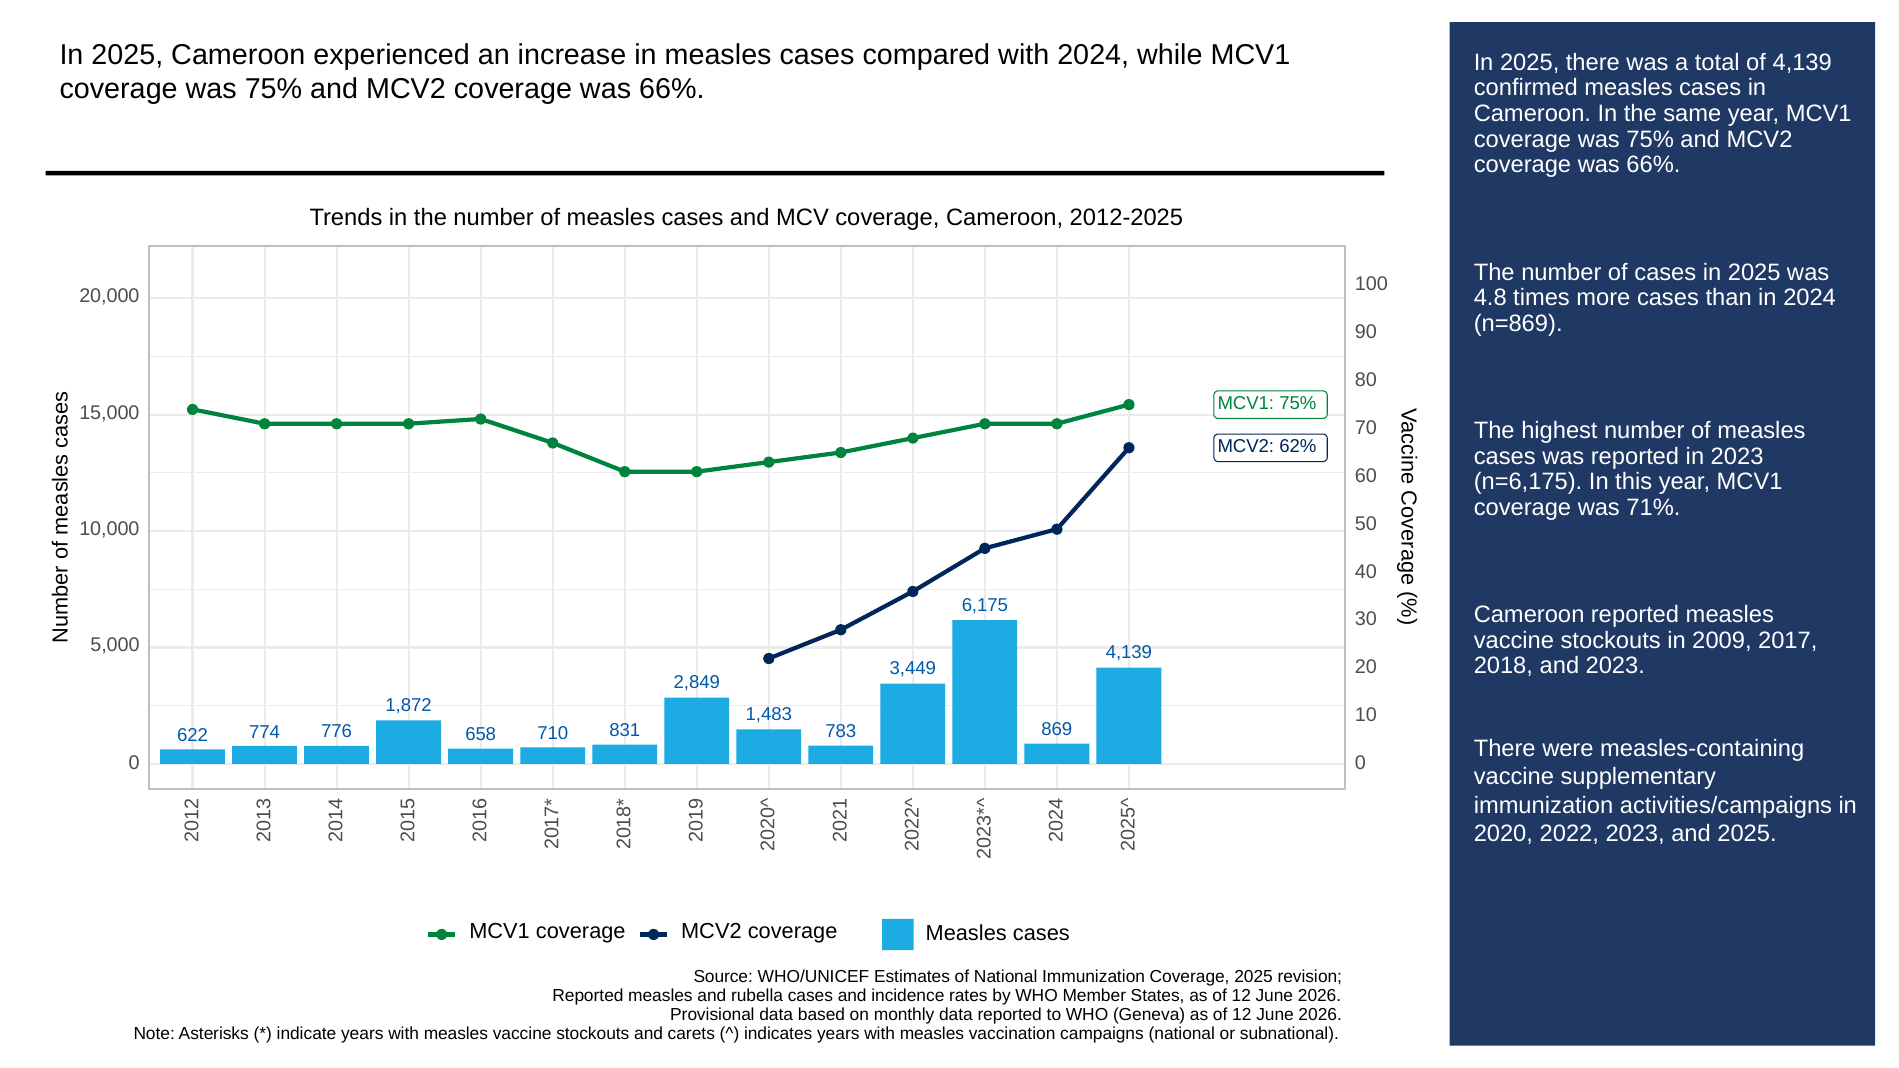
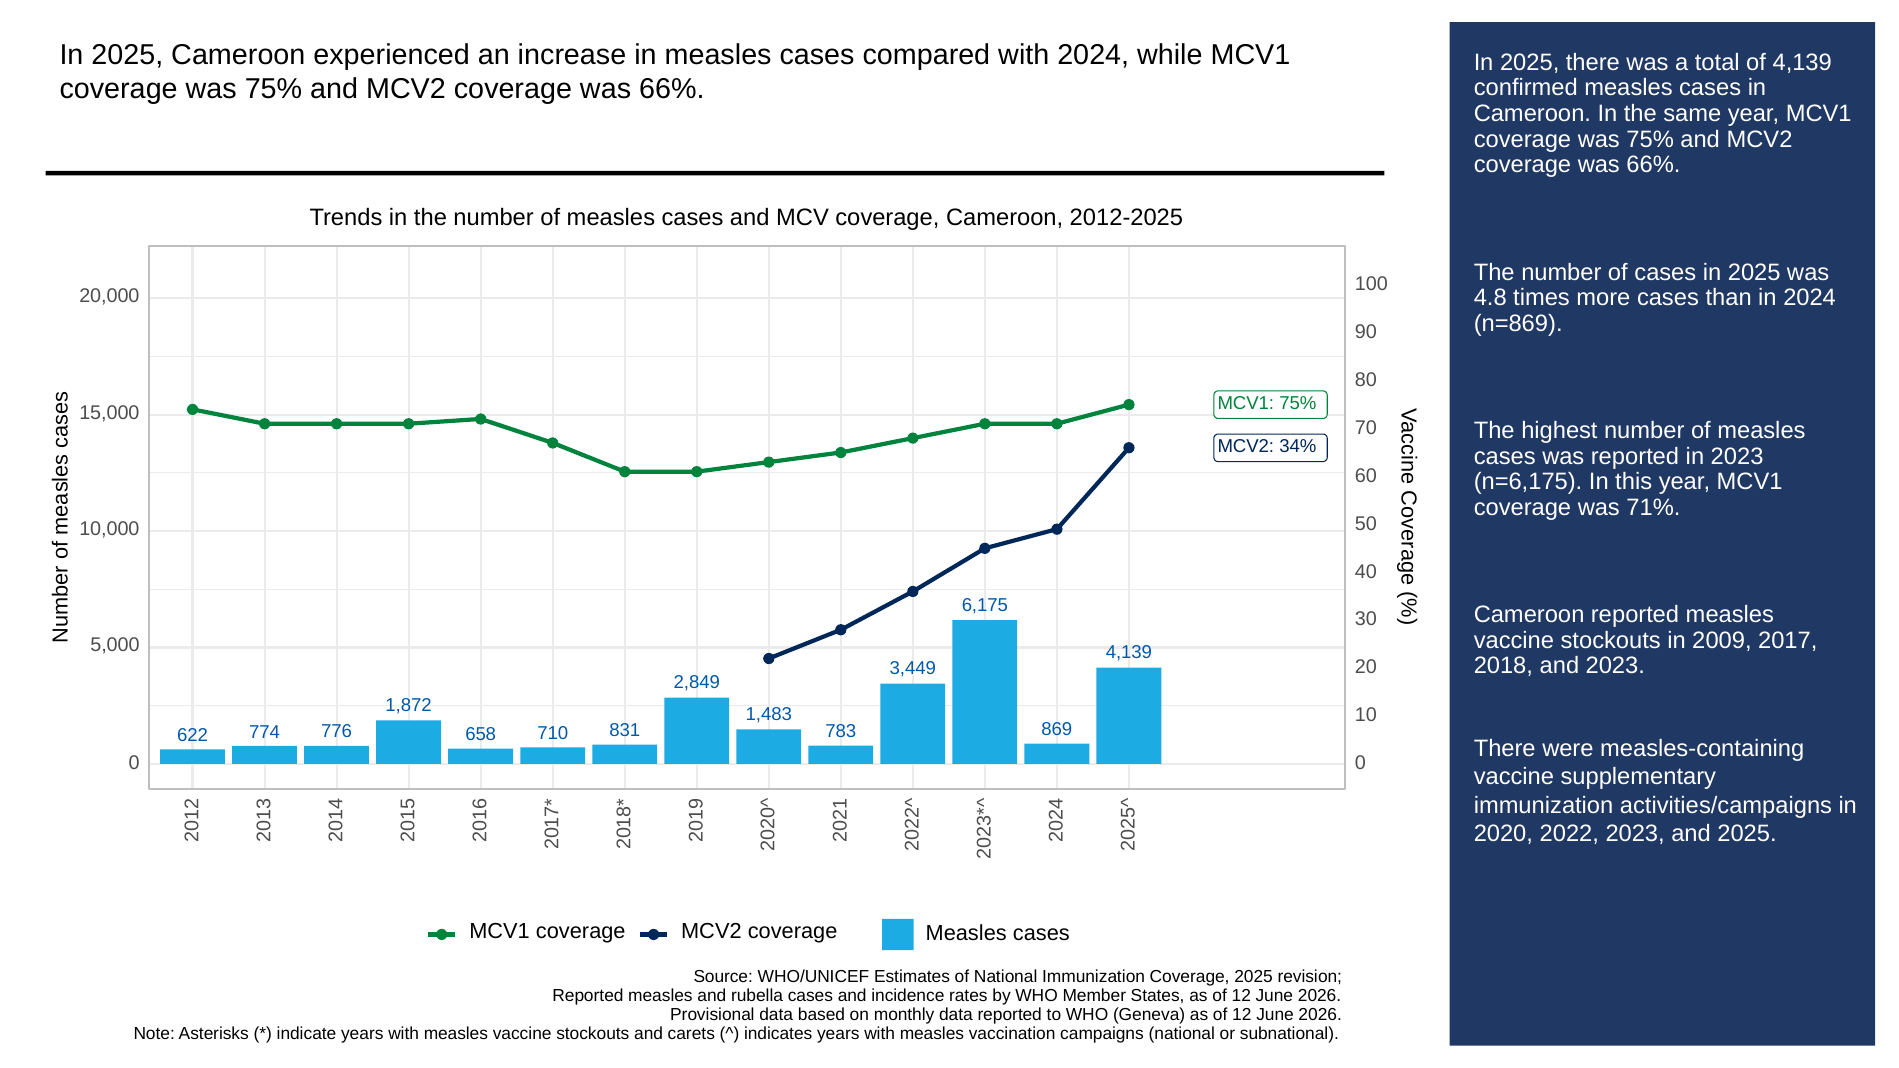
62%: 62% -> 34%
